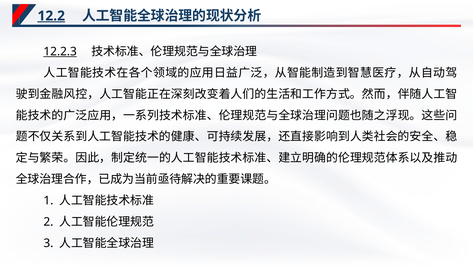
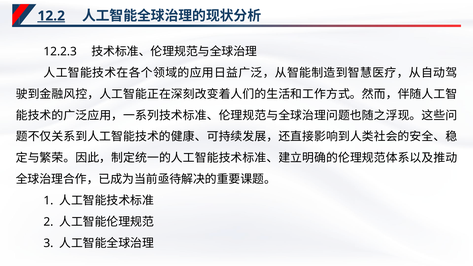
12.2.3 underline: present -> none
